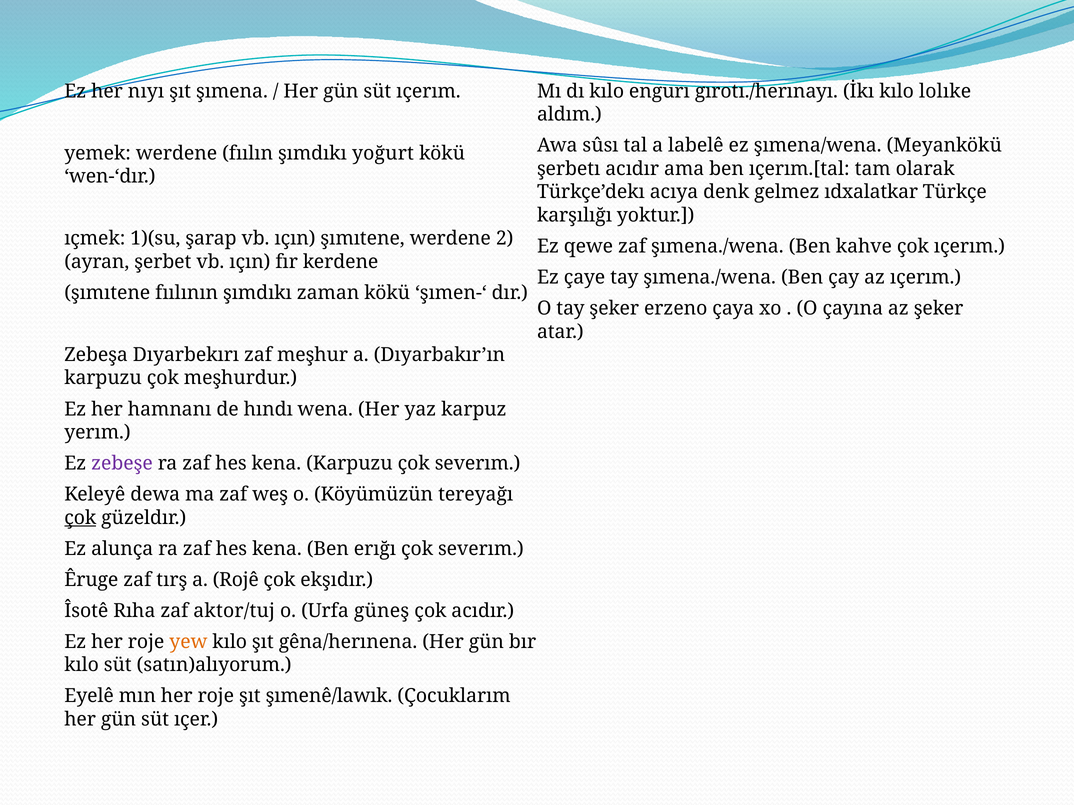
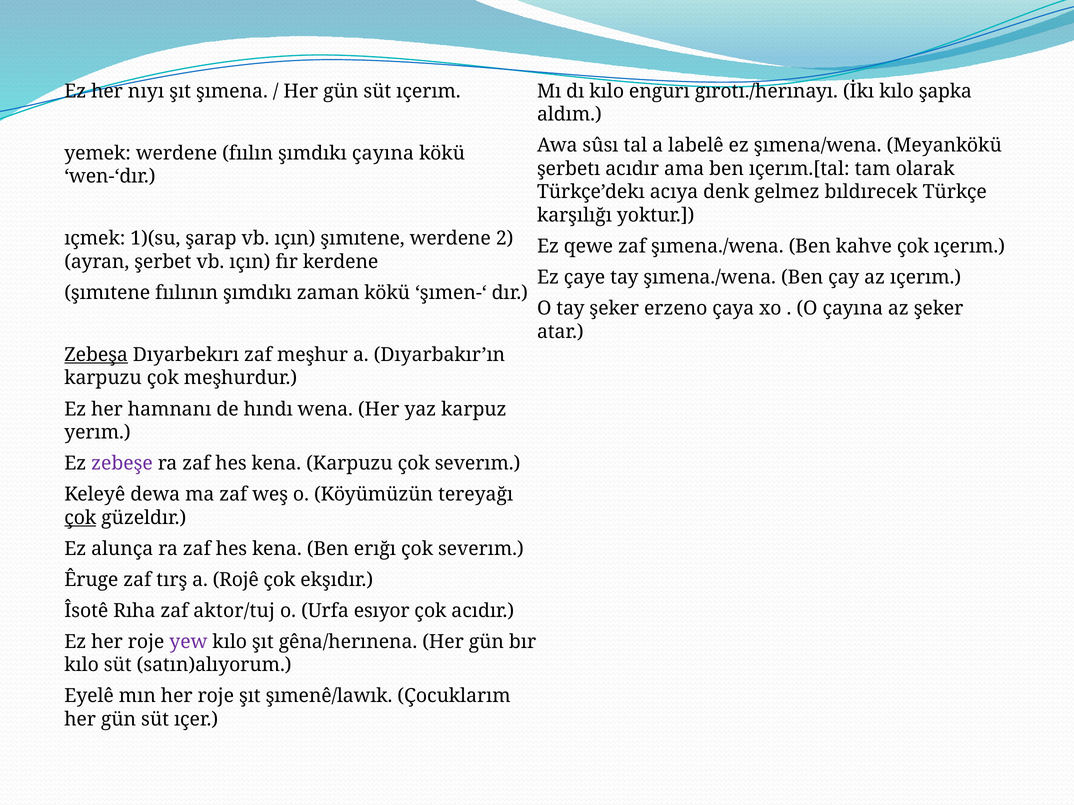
lolıke: lolıke -> şapka
şımdıkı yoğurt: yoğurt -> çayına
ıdxalatkar: ıdxalatkar -> bıldırecek
Zebeşa underline: none -> present
güneş: güneş -> esıyor
yew colour: orange -> purple
